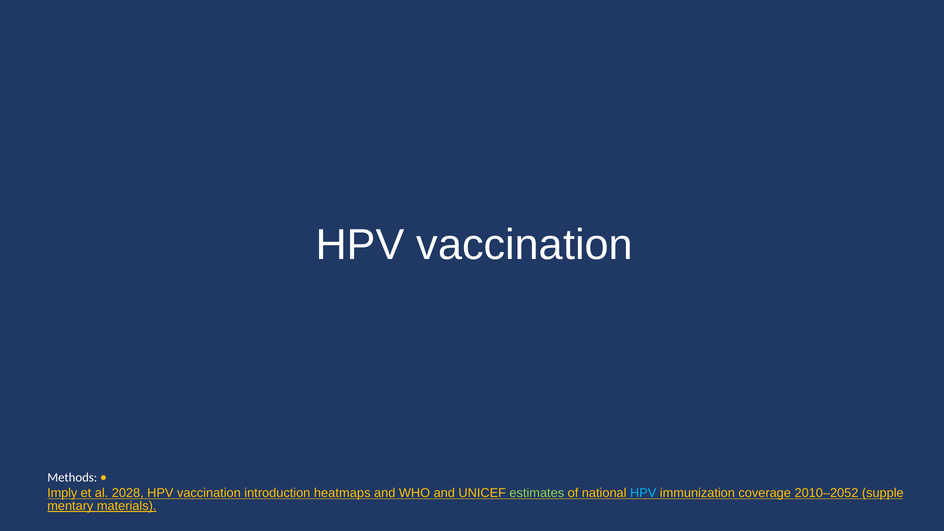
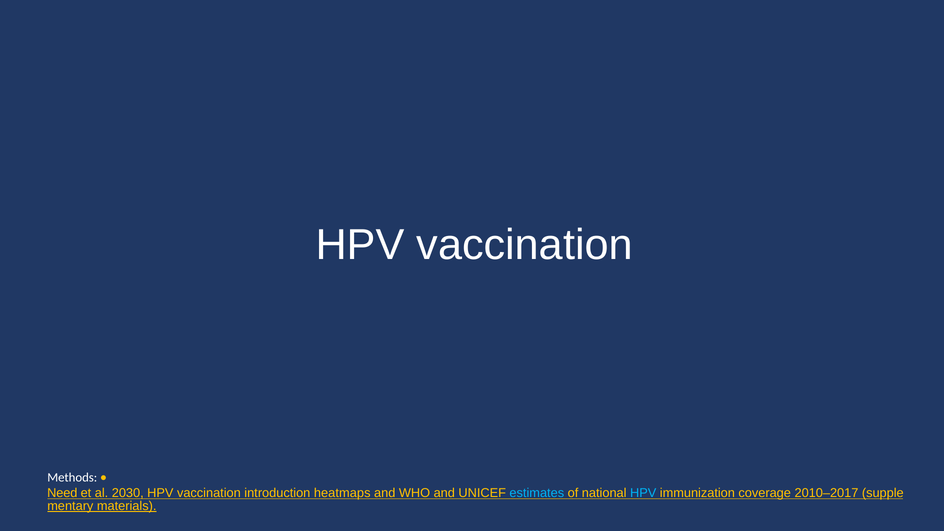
Imply: Imply -> Need
2028: 2028 -> 2030
estimates colour: light green -> light blue
2010–2052: 2010–2052 -> 2010–2017
